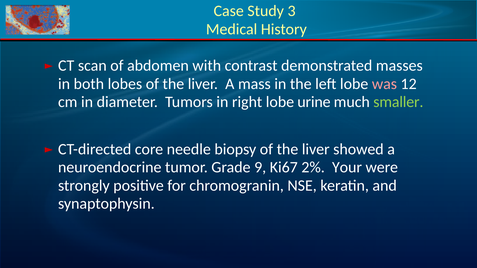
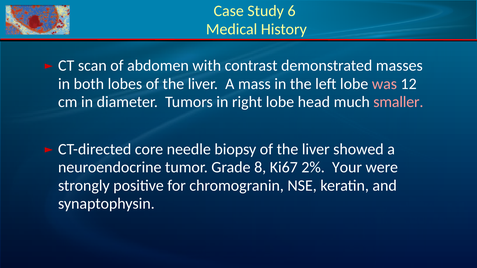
3: 3 -> 6
urine: urine -> head
smaller colour: light green -> pink
9: 9 -> 8
